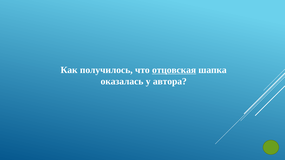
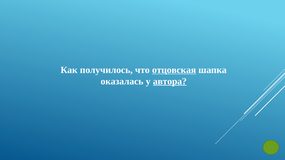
автора underline: none -> present
